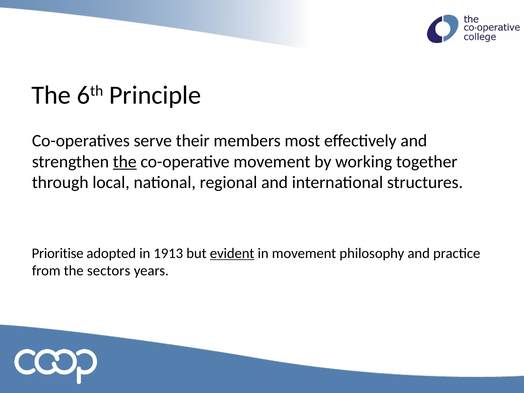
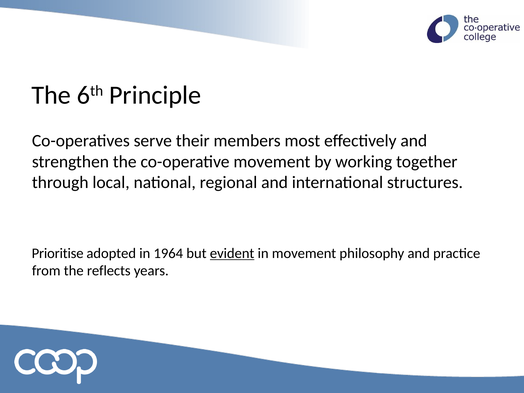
the at (125, 162) underline: present -> none
1913: 1913 -> 1964
sectors: sectors -> reflects
